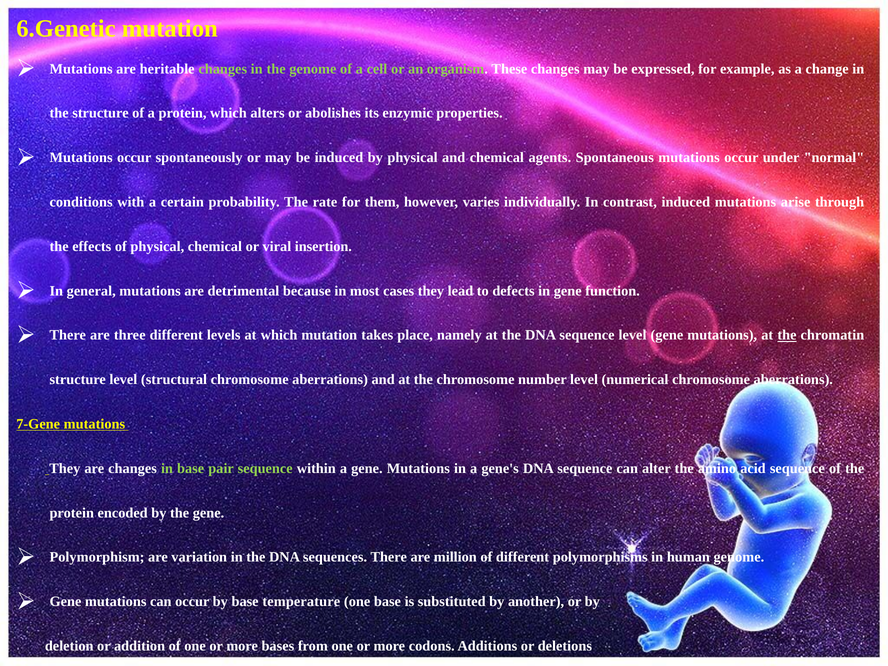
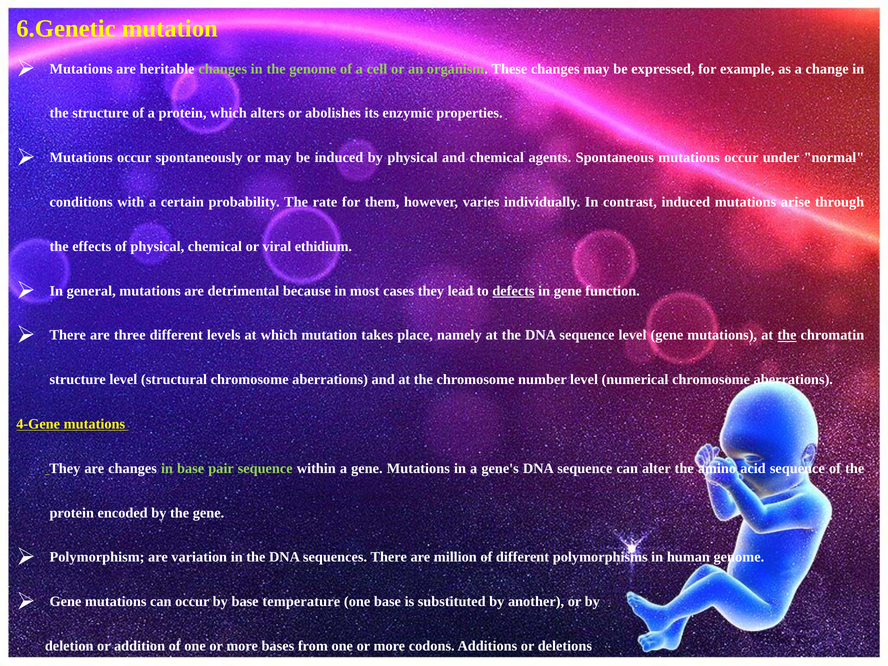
viral insertion: insertion -> ethidium
defects underline: none -> present
7-Gene: 7-Gene -> 4-Gene
